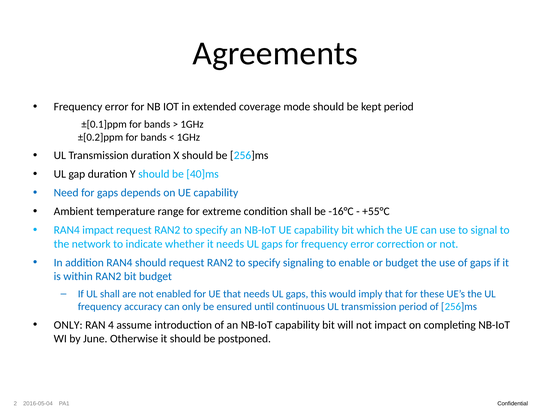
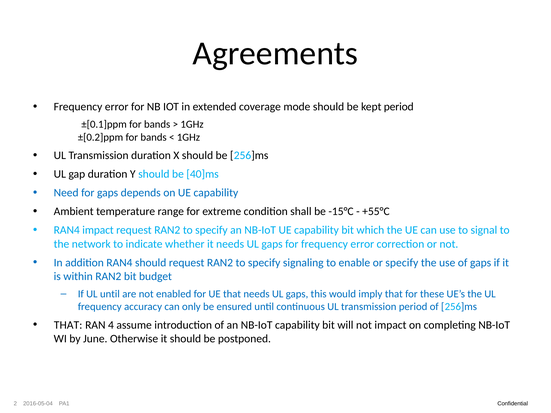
-16°C: -16°C -> -15°C
or budget: budget -> specify
UL shall: shall -> until
ONLY at (68, 325): ONLY -> THAT
